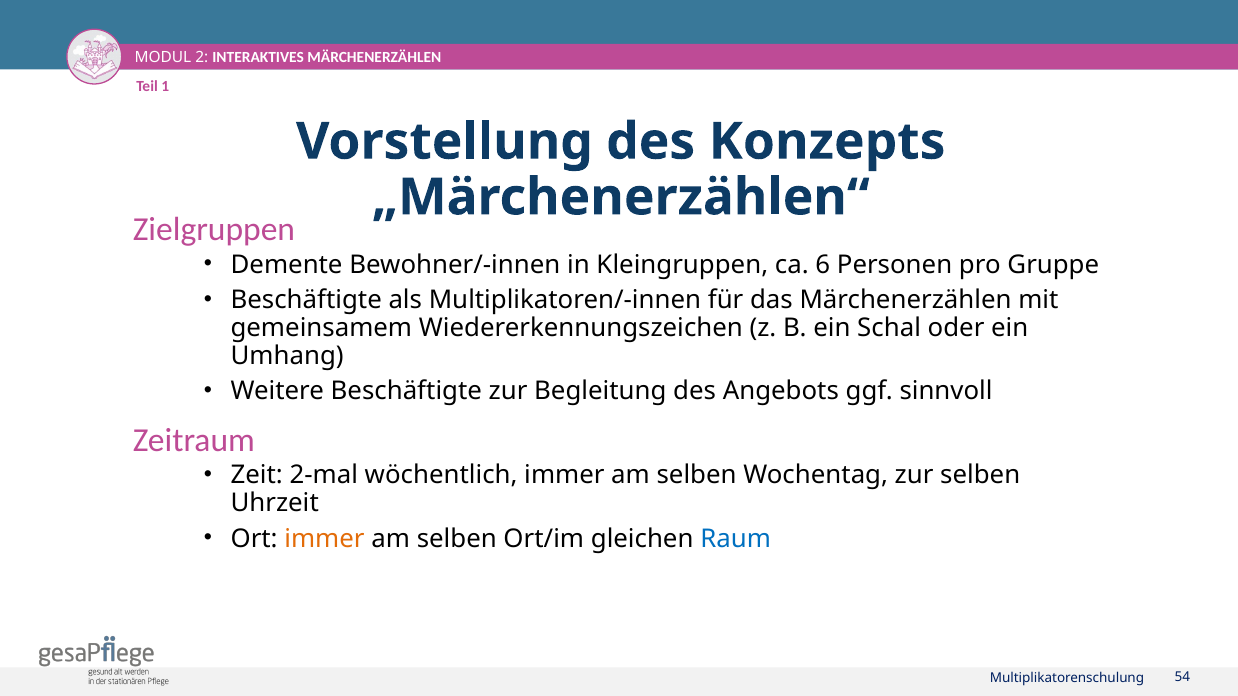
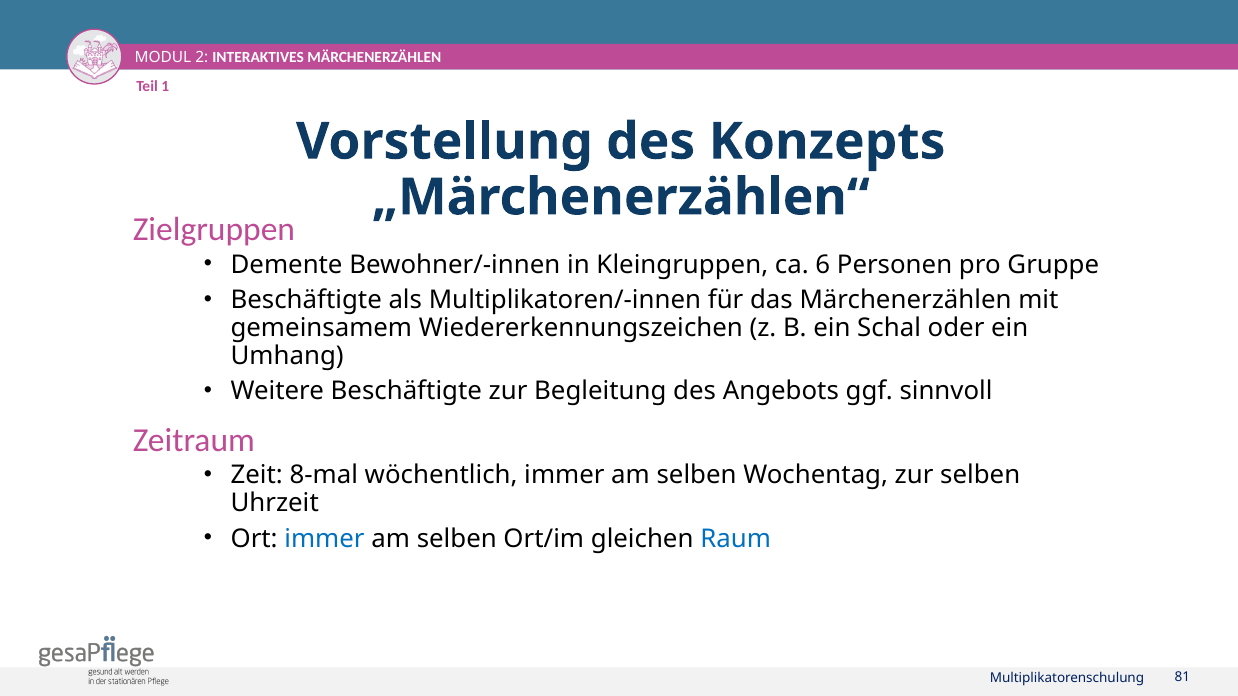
2-mal: 2-mal -> 8-mal
immer at (324, 539) colour: orange -> blue
54: 54 -> 81
